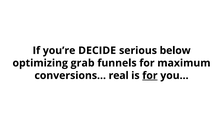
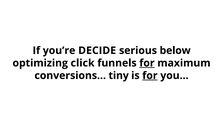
grab: grab -> click
for at (147, 63) underline: none -> present
real: real -> tiny
